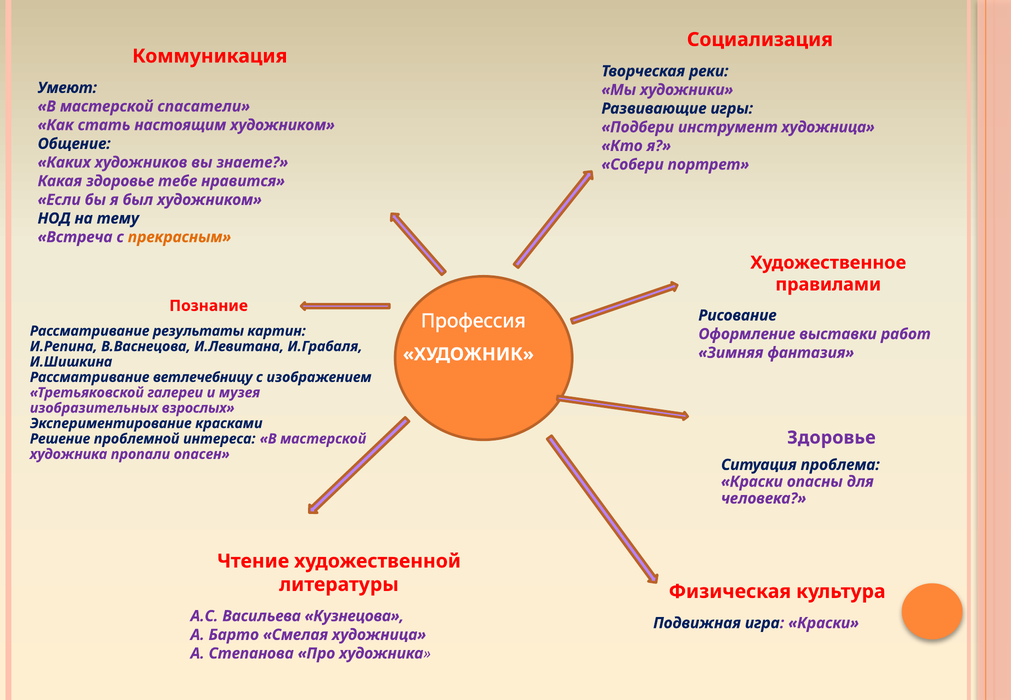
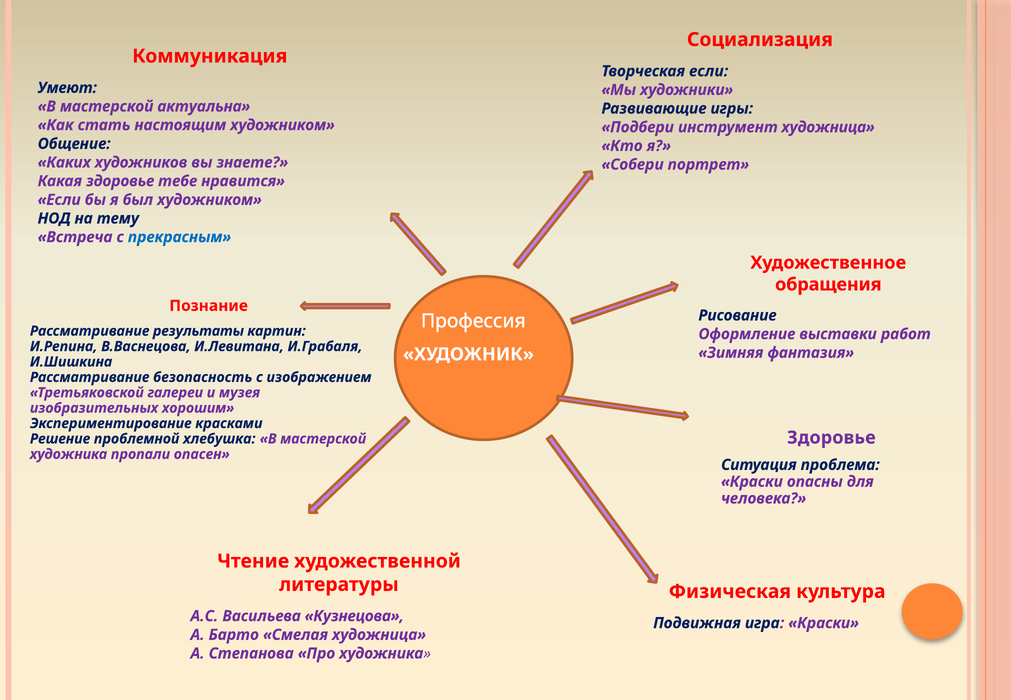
Творческая реки: реки -> если
спасатели: спасатели -> актуальна
прекрасным colour: orange -> blue
правилами: правилами -> обращения
ветлечебницу: ветлечебницу -> безопасность
взрослых: взрослых -> хорошим
интереса: интереса -> хлебушка
